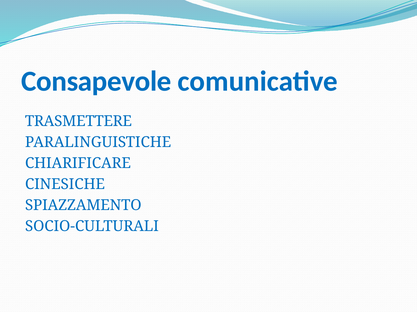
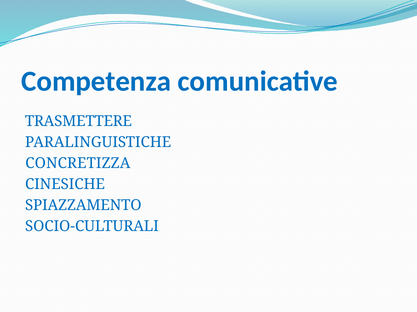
Consapevole: Consapevole -> Competenza
CHIARIFICARE: CHIARIFICARE -> CONCRETIZZA
